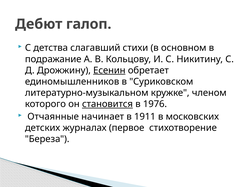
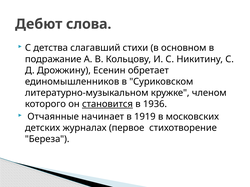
галоп: галоп -> слова
Есенин underline: present -> none
1976: 1976 -> 1936
1911: 1911 -> 1919
